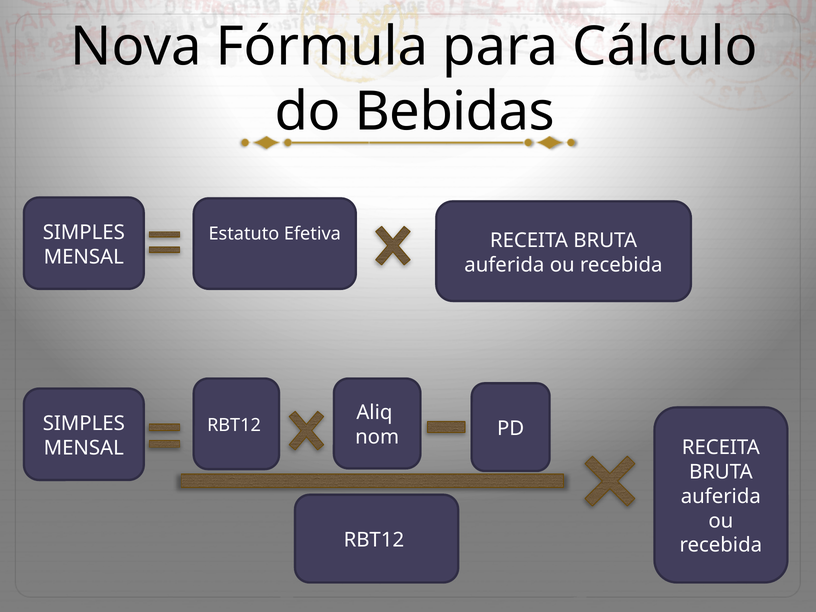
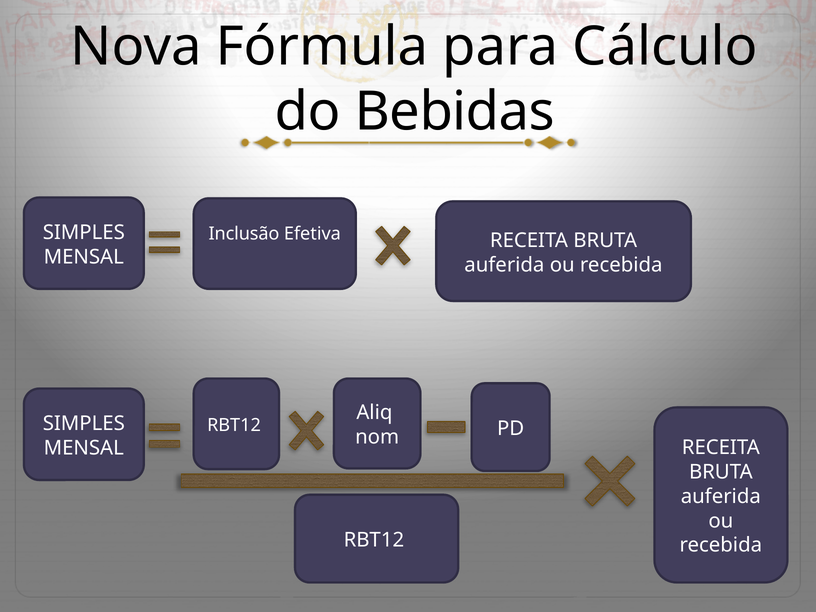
Estatuto: Estatuto -> Inclusão
